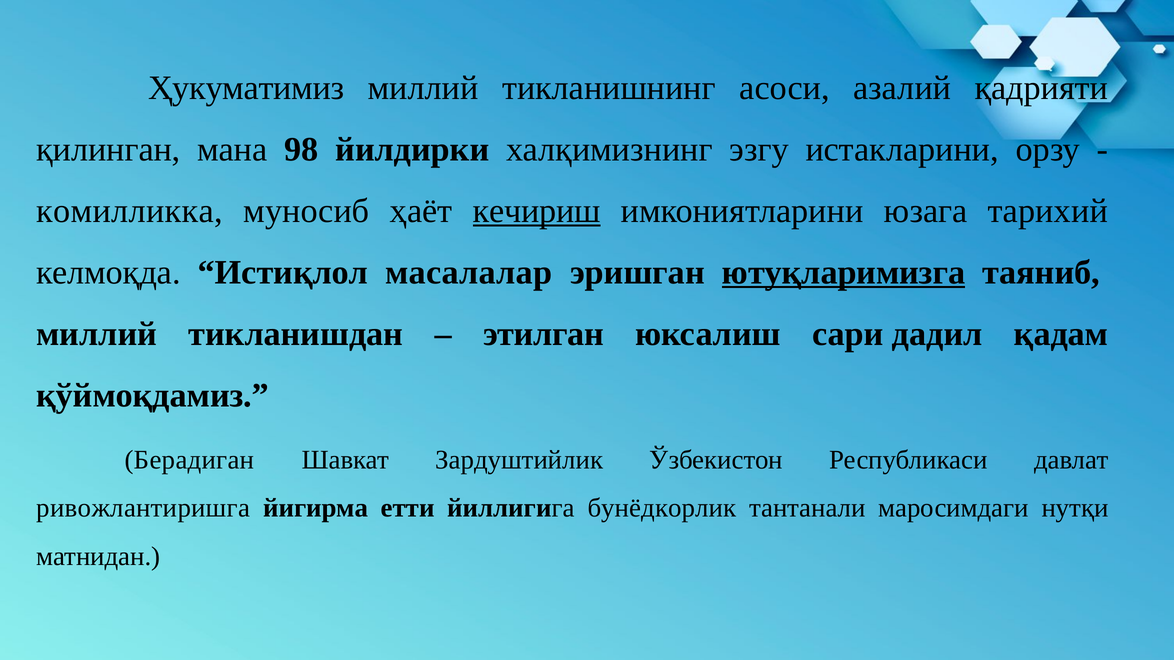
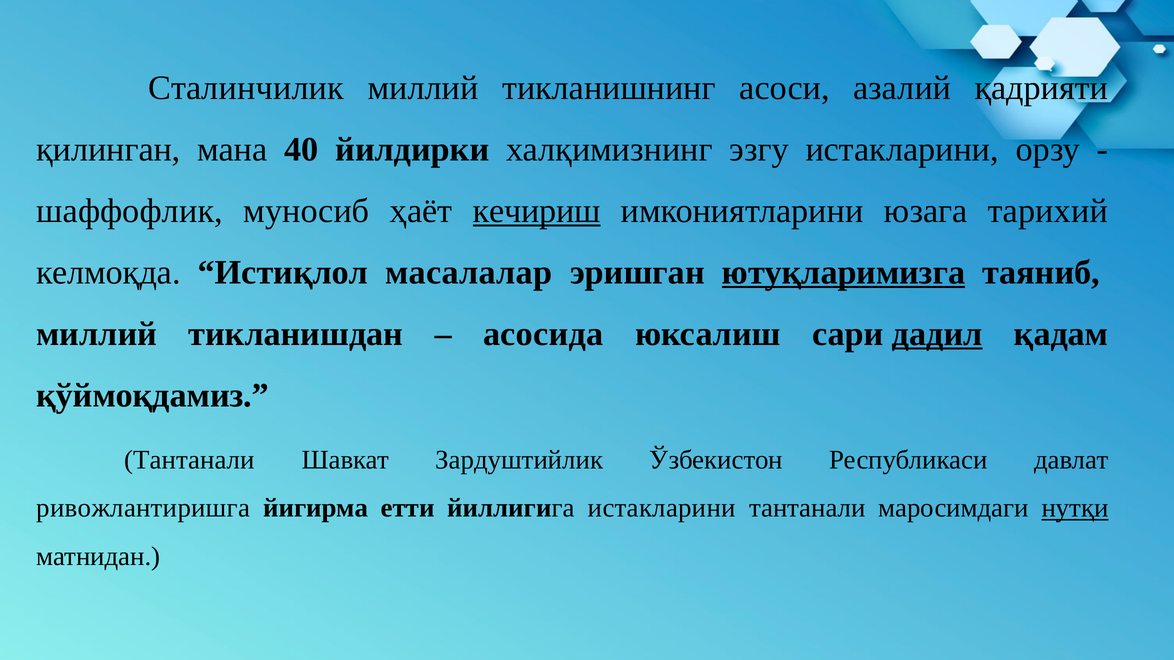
Ҳукуматимиз: Ҳукуматимиз -> Сталинчилик
98: 98 -> 40
комилликка: комилликка -> шаффофлик
этилган: этилган -> асосида
дадил underline: none -> present
Берадиган at (189, 460): Берадиган -> Тантанали
йиллигига бунёдкорлик: бунёдкорлик -> истакларини
нутқи underline: none -> present
